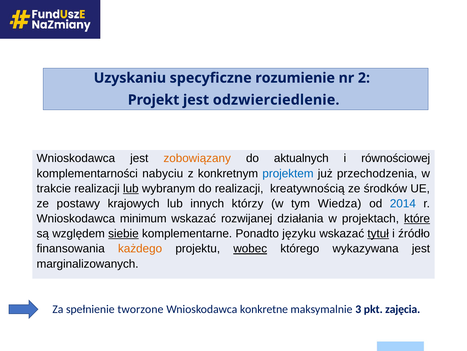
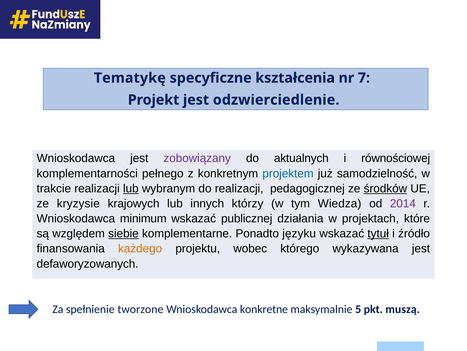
Uzyskaniu: Uzyskaniu -> Tematykę
rozumienie: rozumienie -> kształcenia
2: 2 -> 7
zobowiązany colour: orange -> purple
nabyciu: nabyciu -> pełnego
przechodzenia: przechodzenia -> samodzielność
kreatywnością: kreatywnością -> pedagogicznej
środków underline: none -> present
postawy: postawy -> kryzysie
2014 colour: blue -> purple
rozwijanej: rozwijanej -> publicznej
które underline: present -> none
wobec underline: present -> none
marginalizowanych: marginalizowanych -> defaworyzowanych
3: 3 -> 5
zajęcia: zajęcia -> muszą
